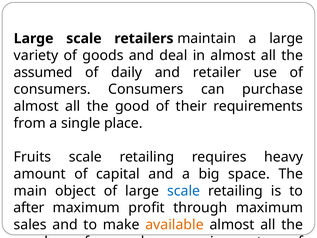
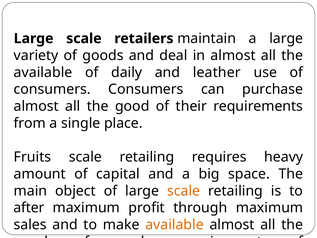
assumed at (43, 72): assumed -> available
retailer: retailer -> leather
scale at (184, 191) colour: blue -> orange
